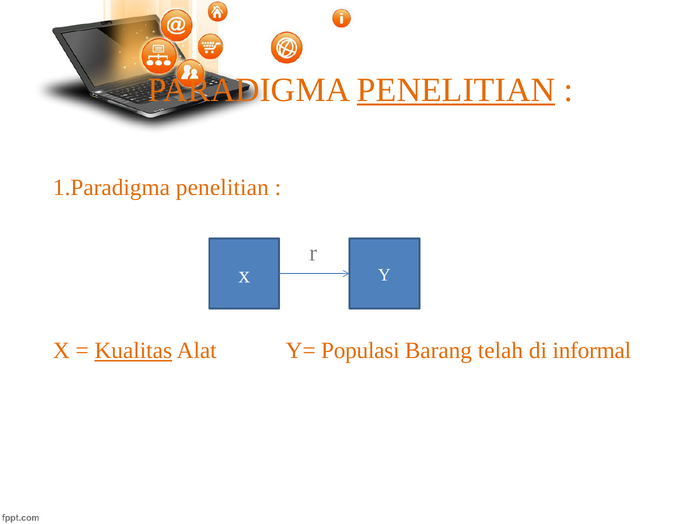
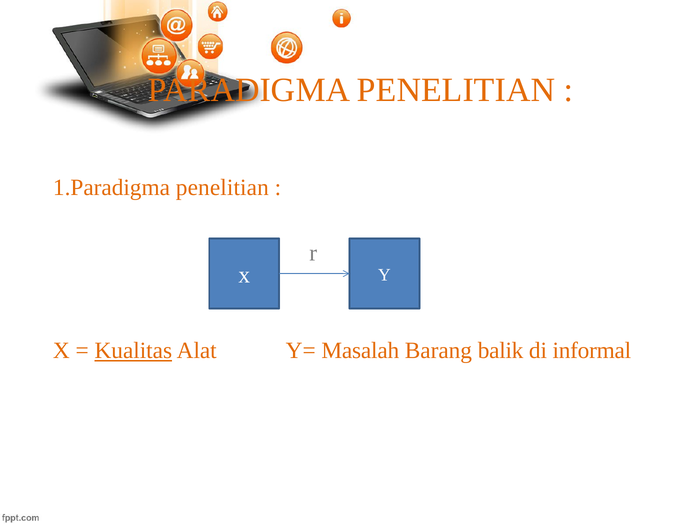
PENELITIAN at (456, 90) underline: present -> none
Populasi: Populasi -> Masalah
telah: telah -> balik
